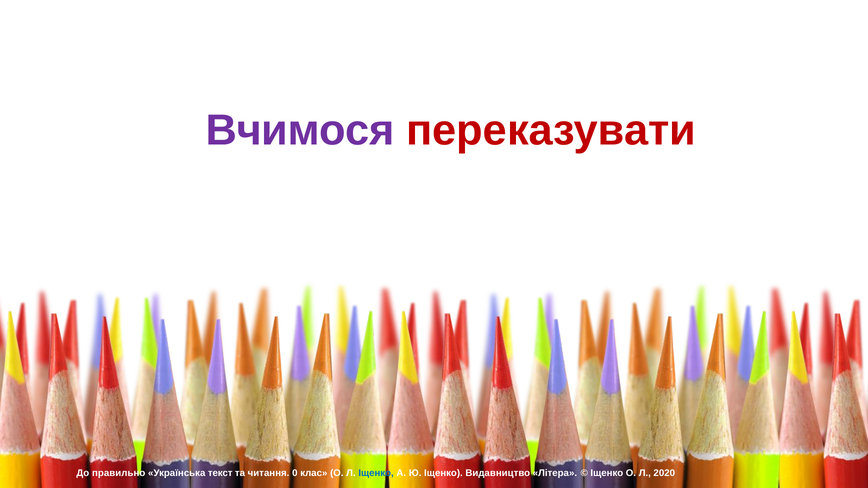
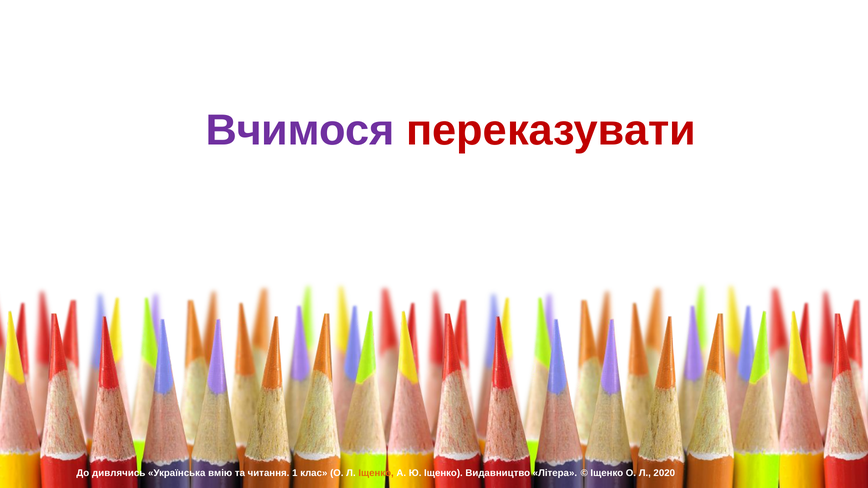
правильно: правильно -> дивлячись
текст: текст -> вмію
0: 0 -> 1
Іщенко at (376, 474) colour: blue -> orange
